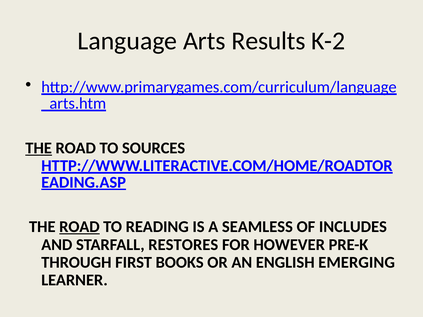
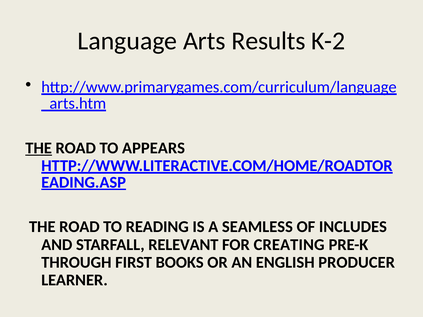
SOURCES: SOURCES -> APPEARS
ROAD at (79, 227) underline: present -> none
RESTORES: RESTORES -> RELEVANT
HOWEVER: HOWEVER -> CREATING
EMERGING: EMERGING -> PRODUCER
